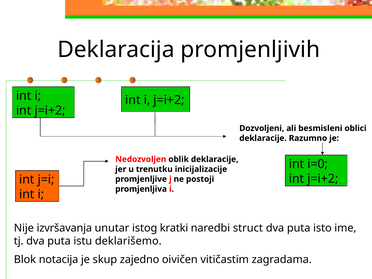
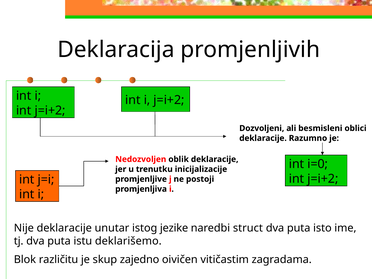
Nije izvršavanja: izvršavanja -> deklaracije
kratki: kratki -> jezike
notacija: notacija -> različitu
